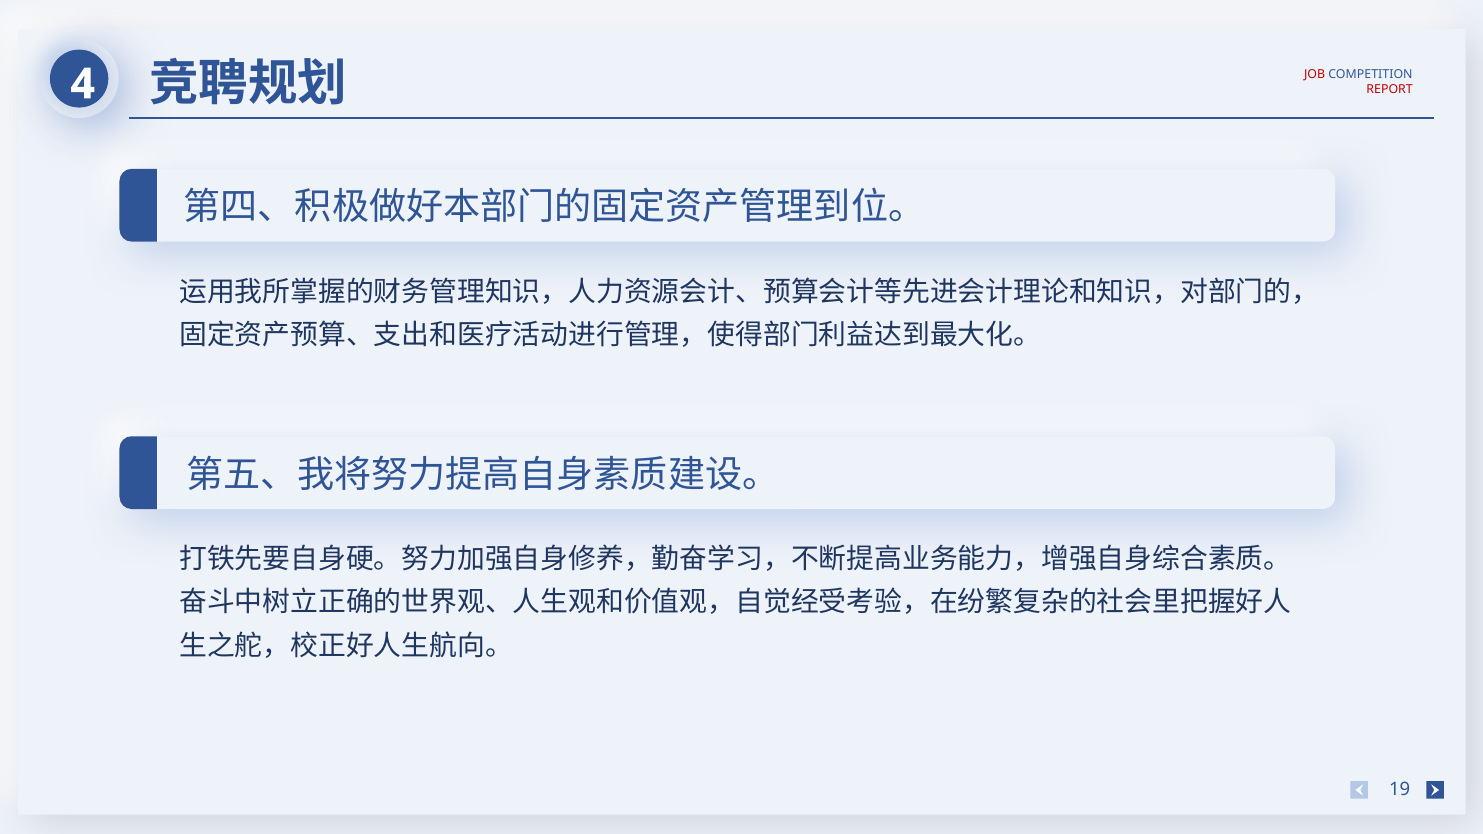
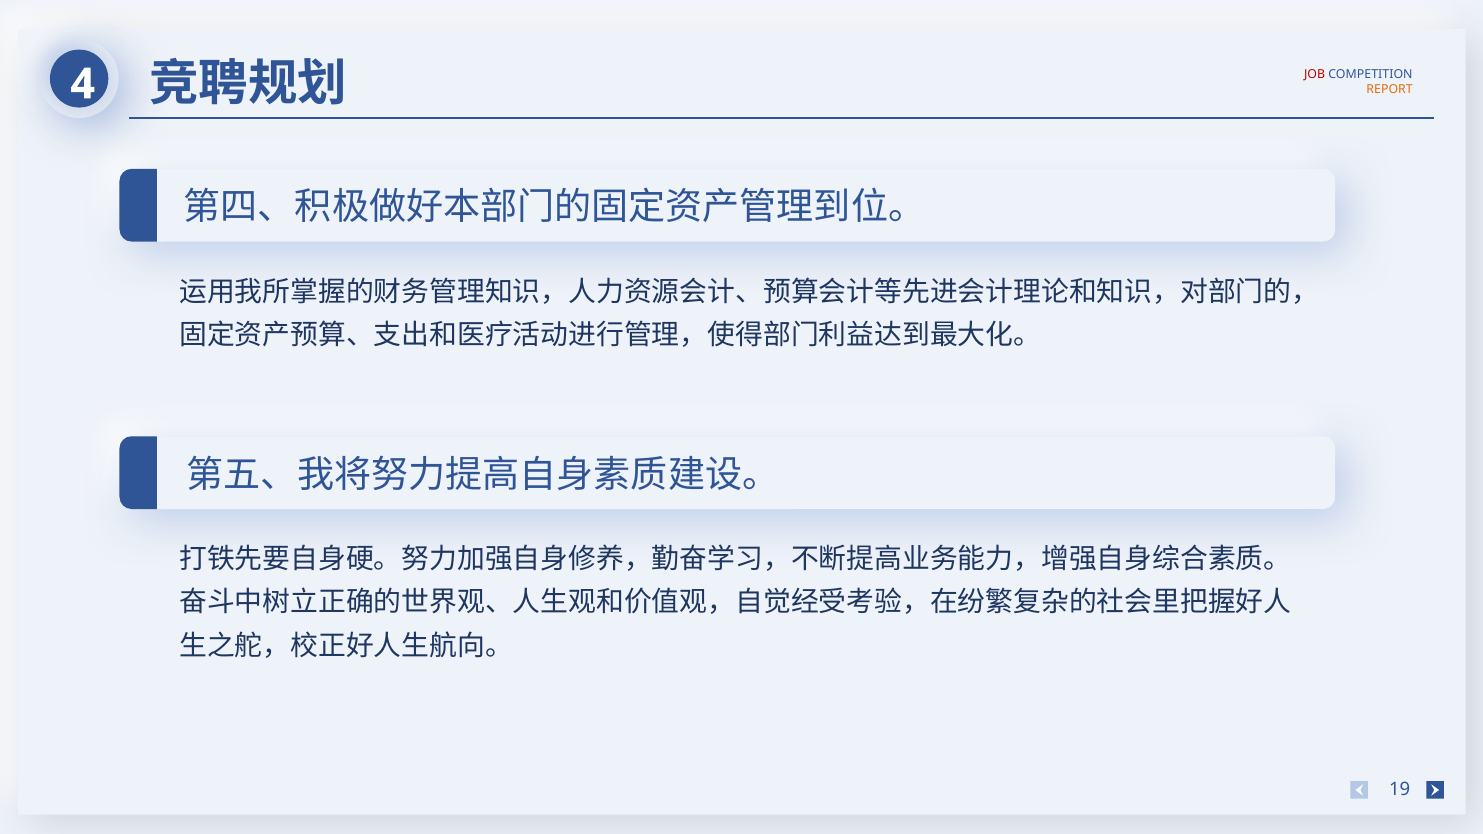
REPORT colour: red -> orange
